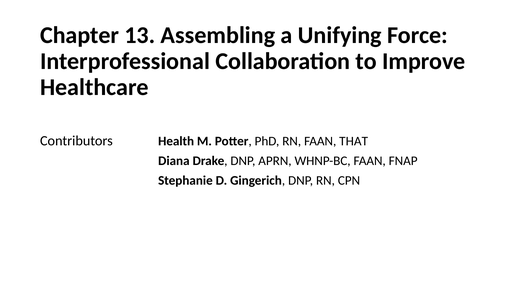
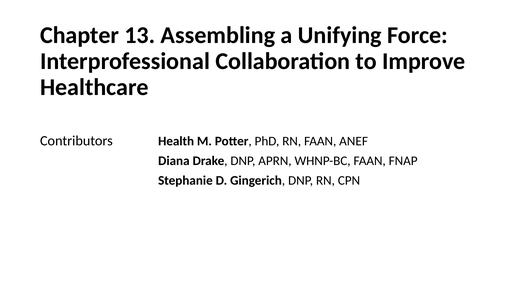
THAT: THAT -> ANEF
